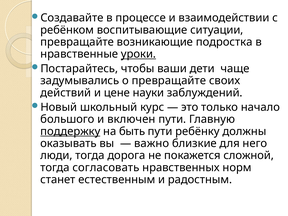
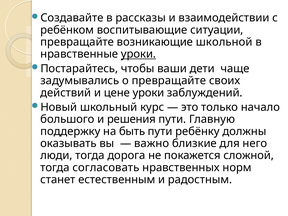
процессе: процессе -> рассказы
подростка: подростка -> школьной
цене науки: науки -> уроки
включен: включен -> решения
поддержку underline: present -> none
